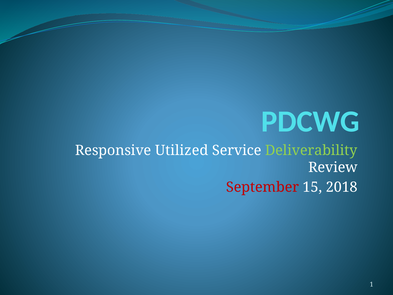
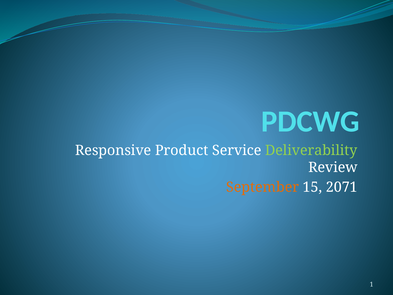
Utilized: Utilized -> Product
September colour: red -> orange
2018: 2018 -> 2071
